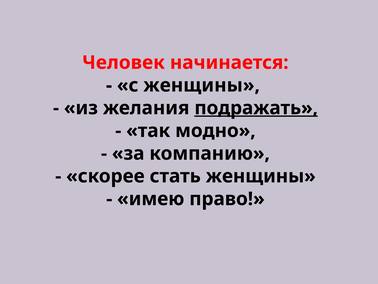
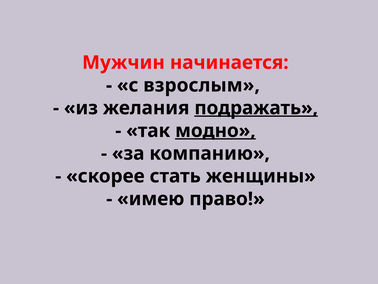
Человек: Человек -> Мужчин
с женщины: женщины -> взрослым
модно underline: none -> present
